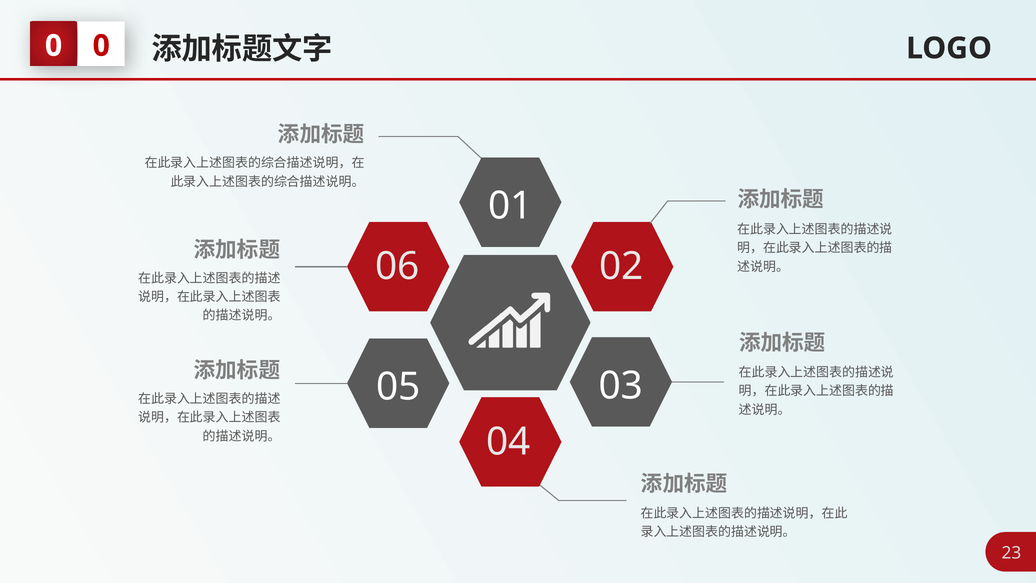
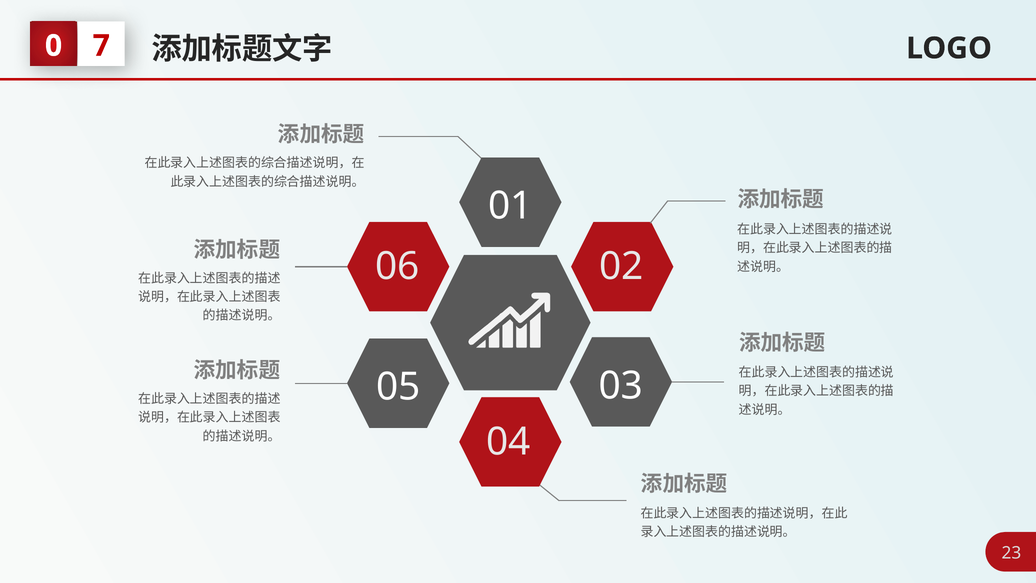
0 at (101, 46): 0 -> 7
